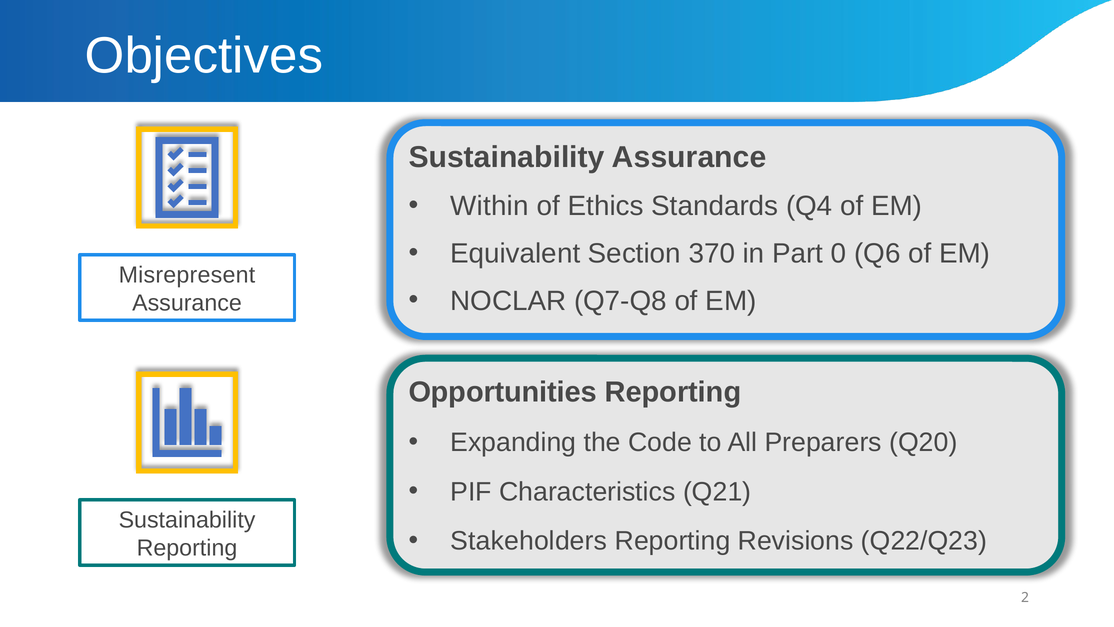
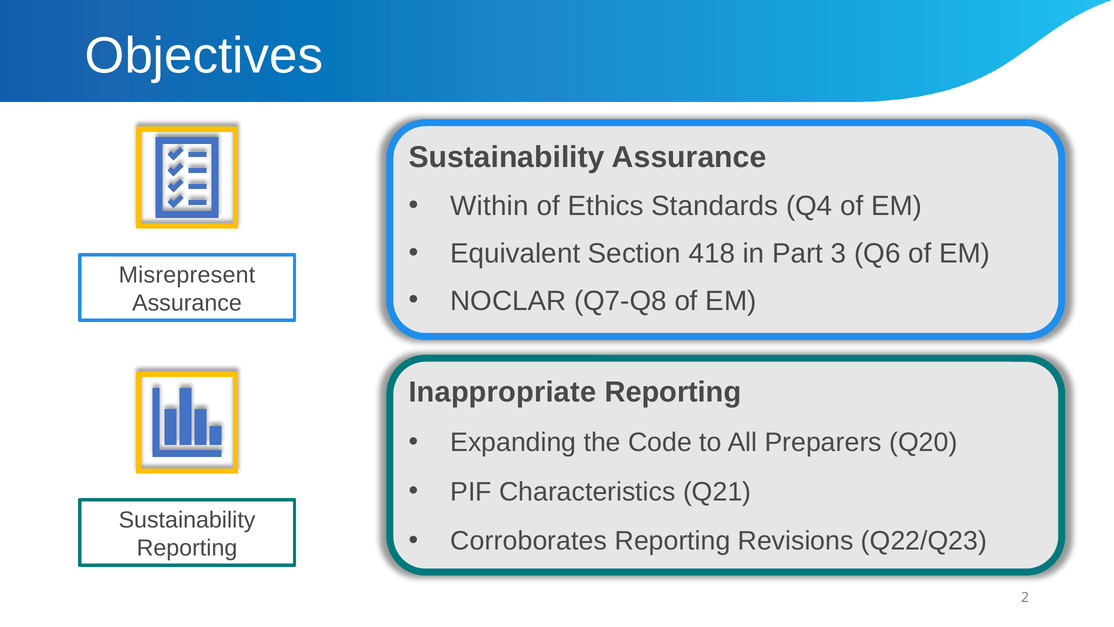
370: 370 -> 418
0: 0 -> 3
Opportunities: Opportunities -> Inappropriate
Stakeholders: Stakeholders -> Corroborates
